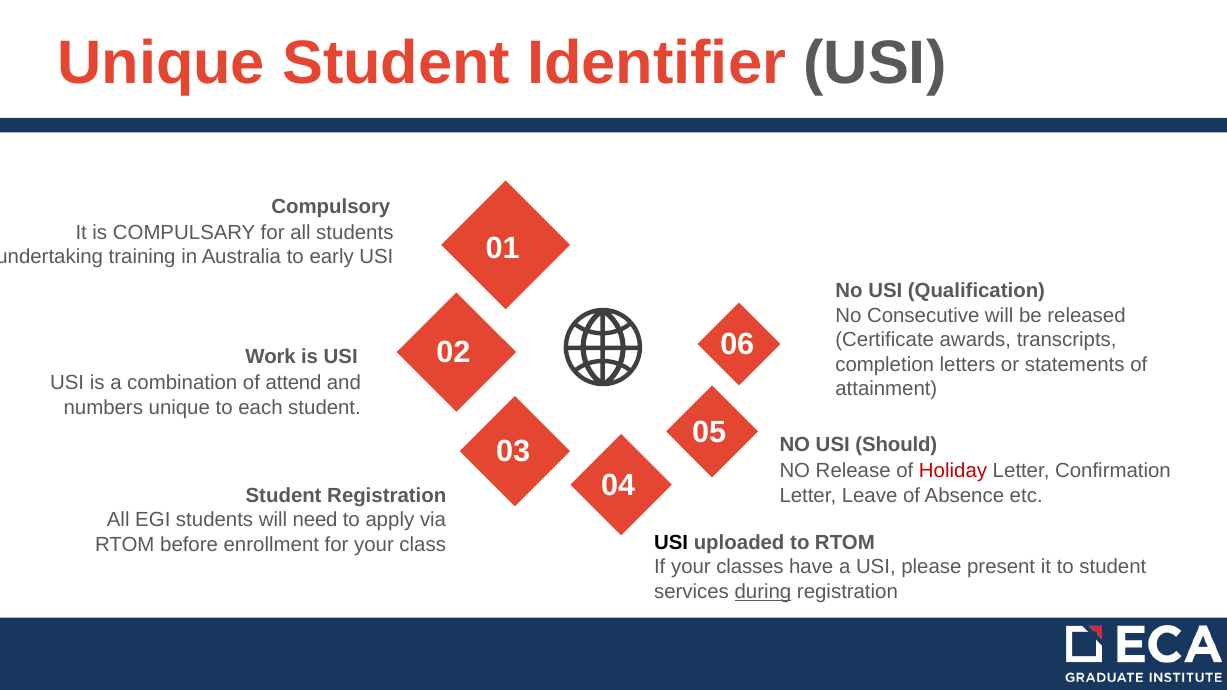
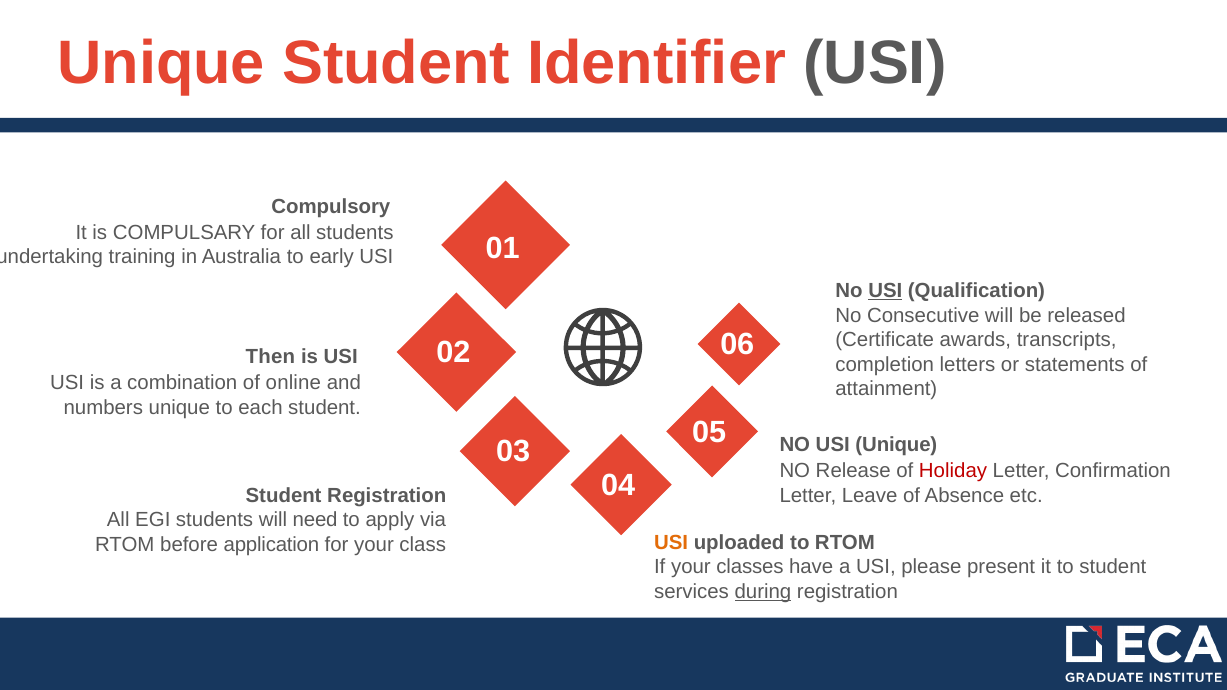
USI at (885, 291) underline: none -> present
Work: Work -> Then
attend: attend -> online
USI Should: Should -> Unique
USI at (671, 543) colour: black -> orange
enrollment: enrollment -> application
